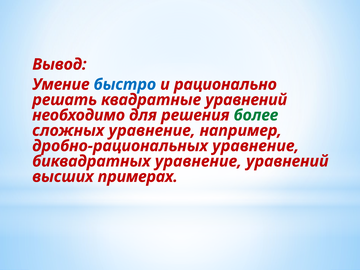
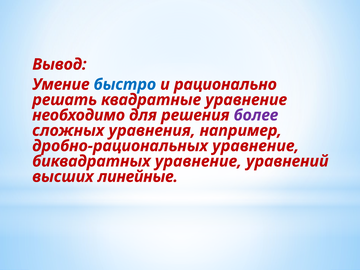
квадратные уравнений: уравнений -> уравнение
более colour: green -> purple
сложных уравнение: уравнение -> уравнения
примерах: примерах -> линейные
